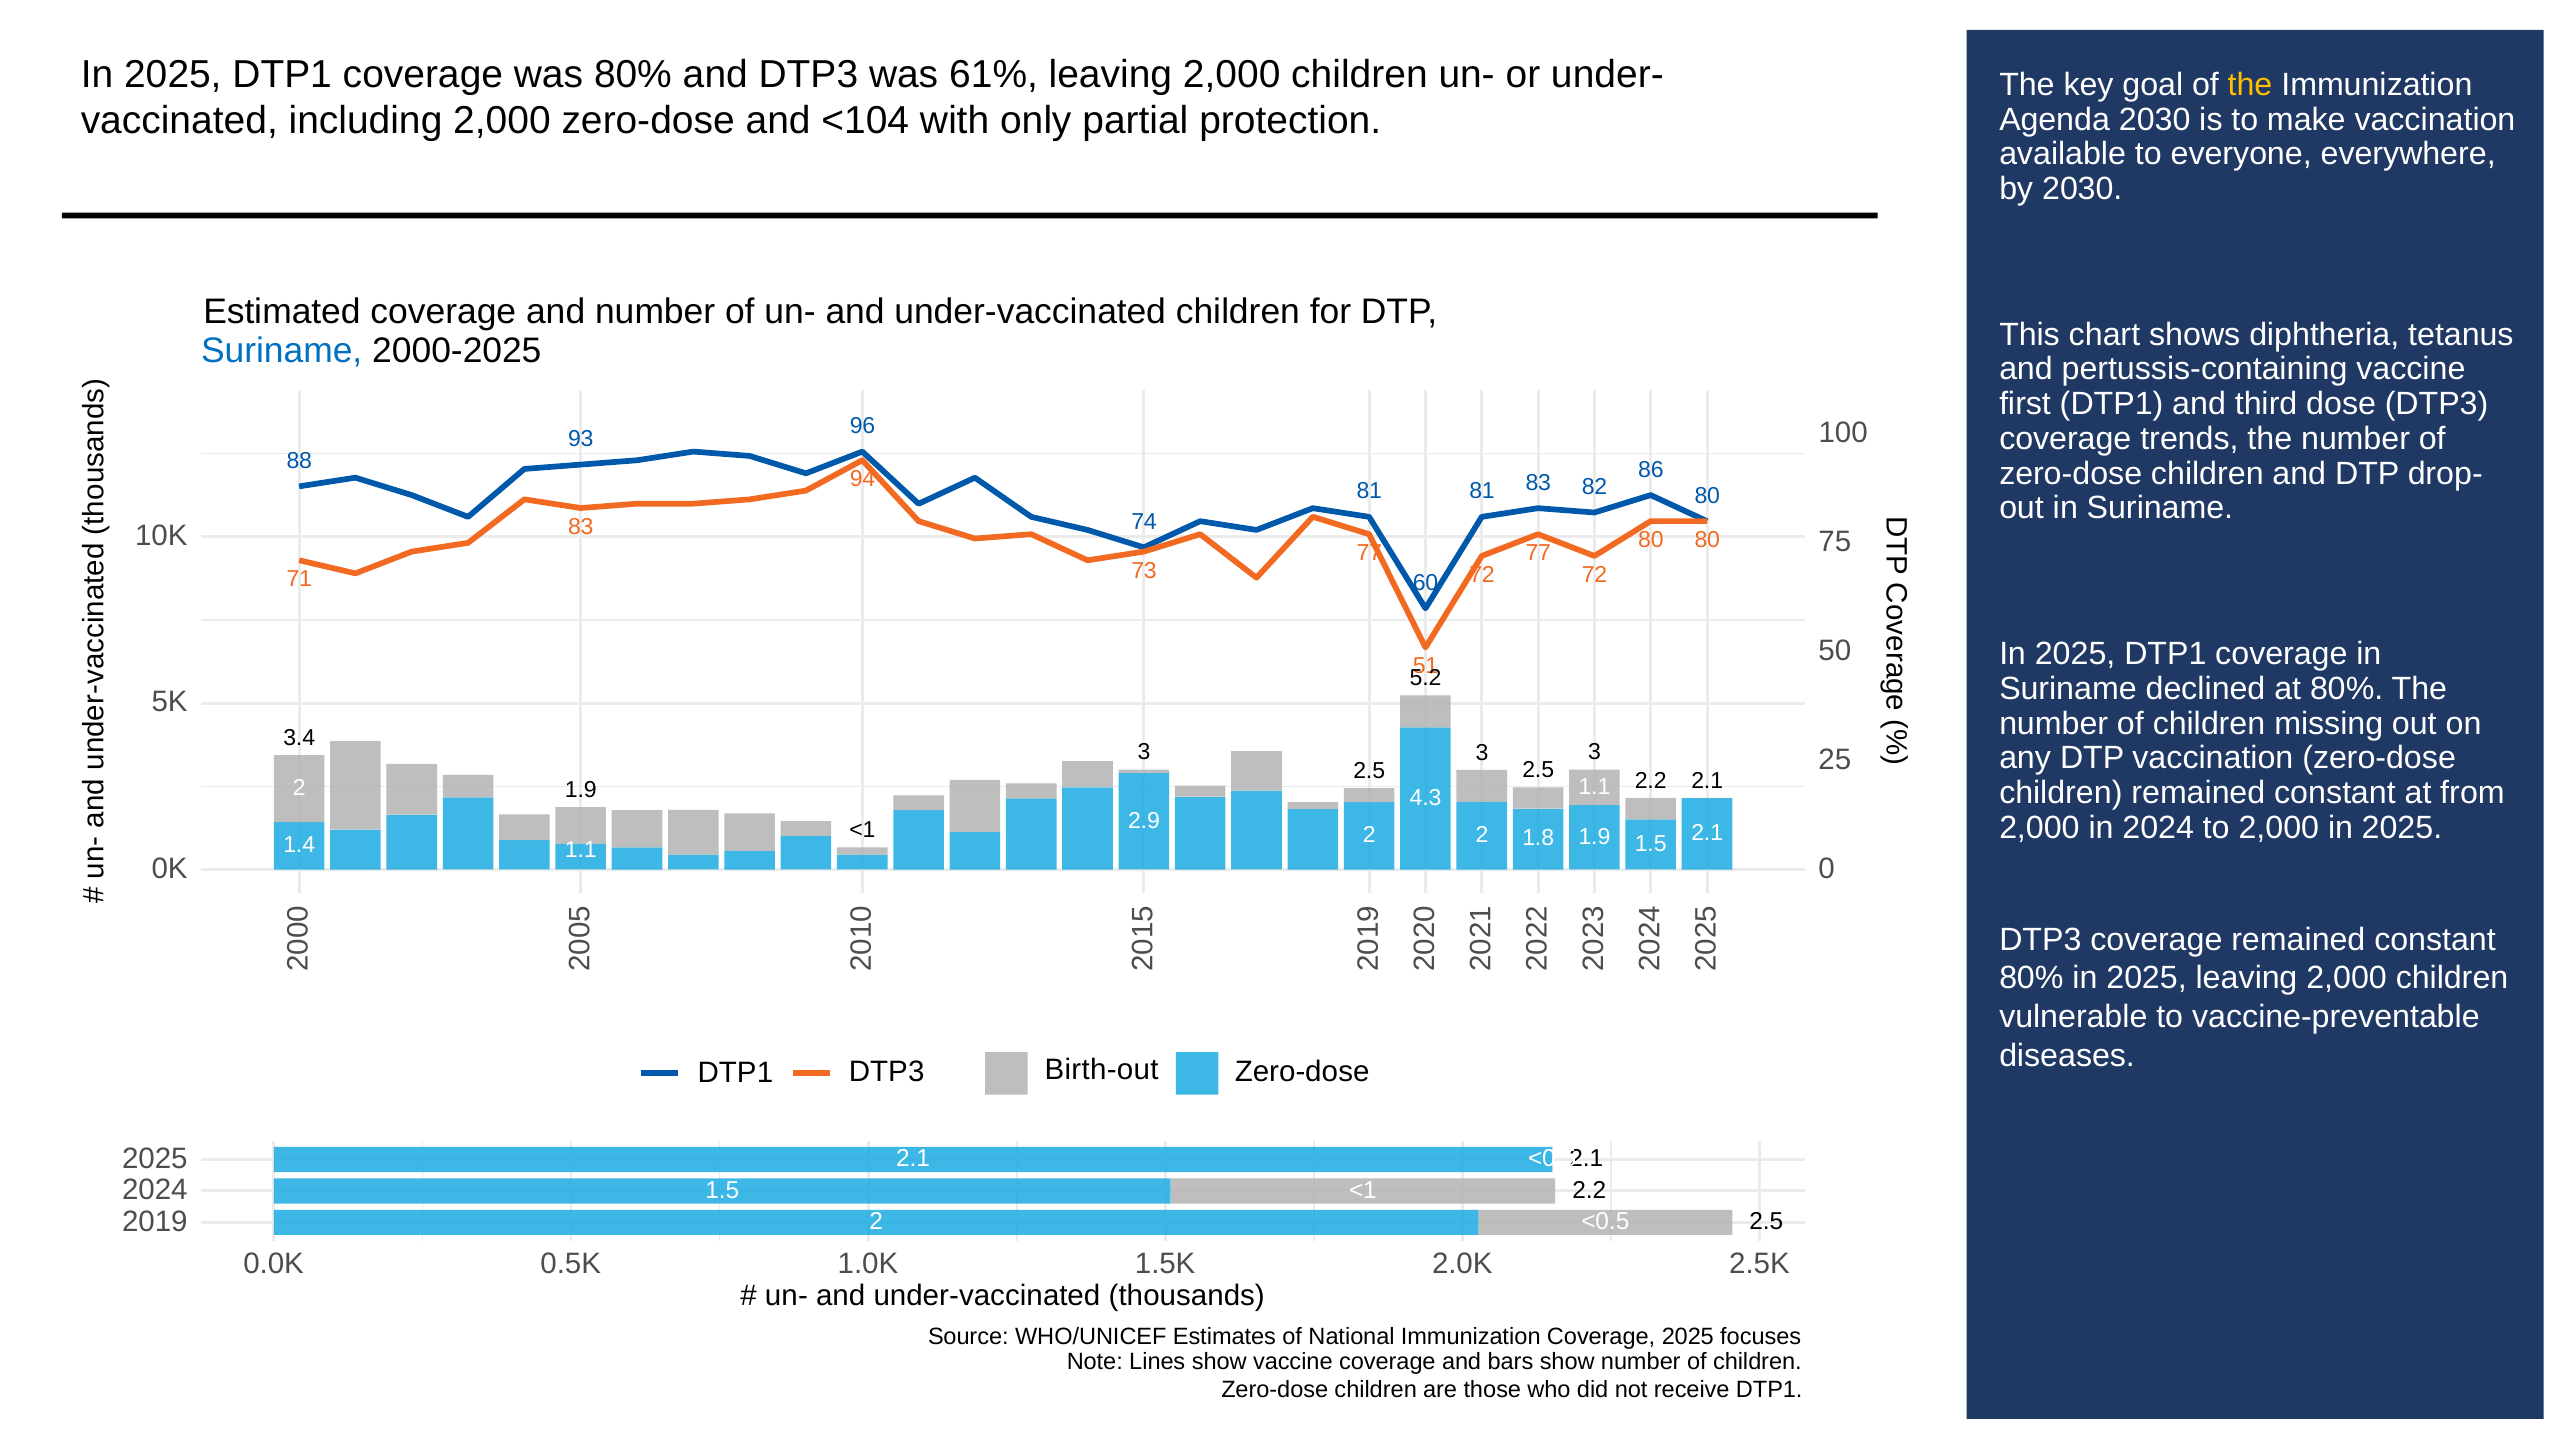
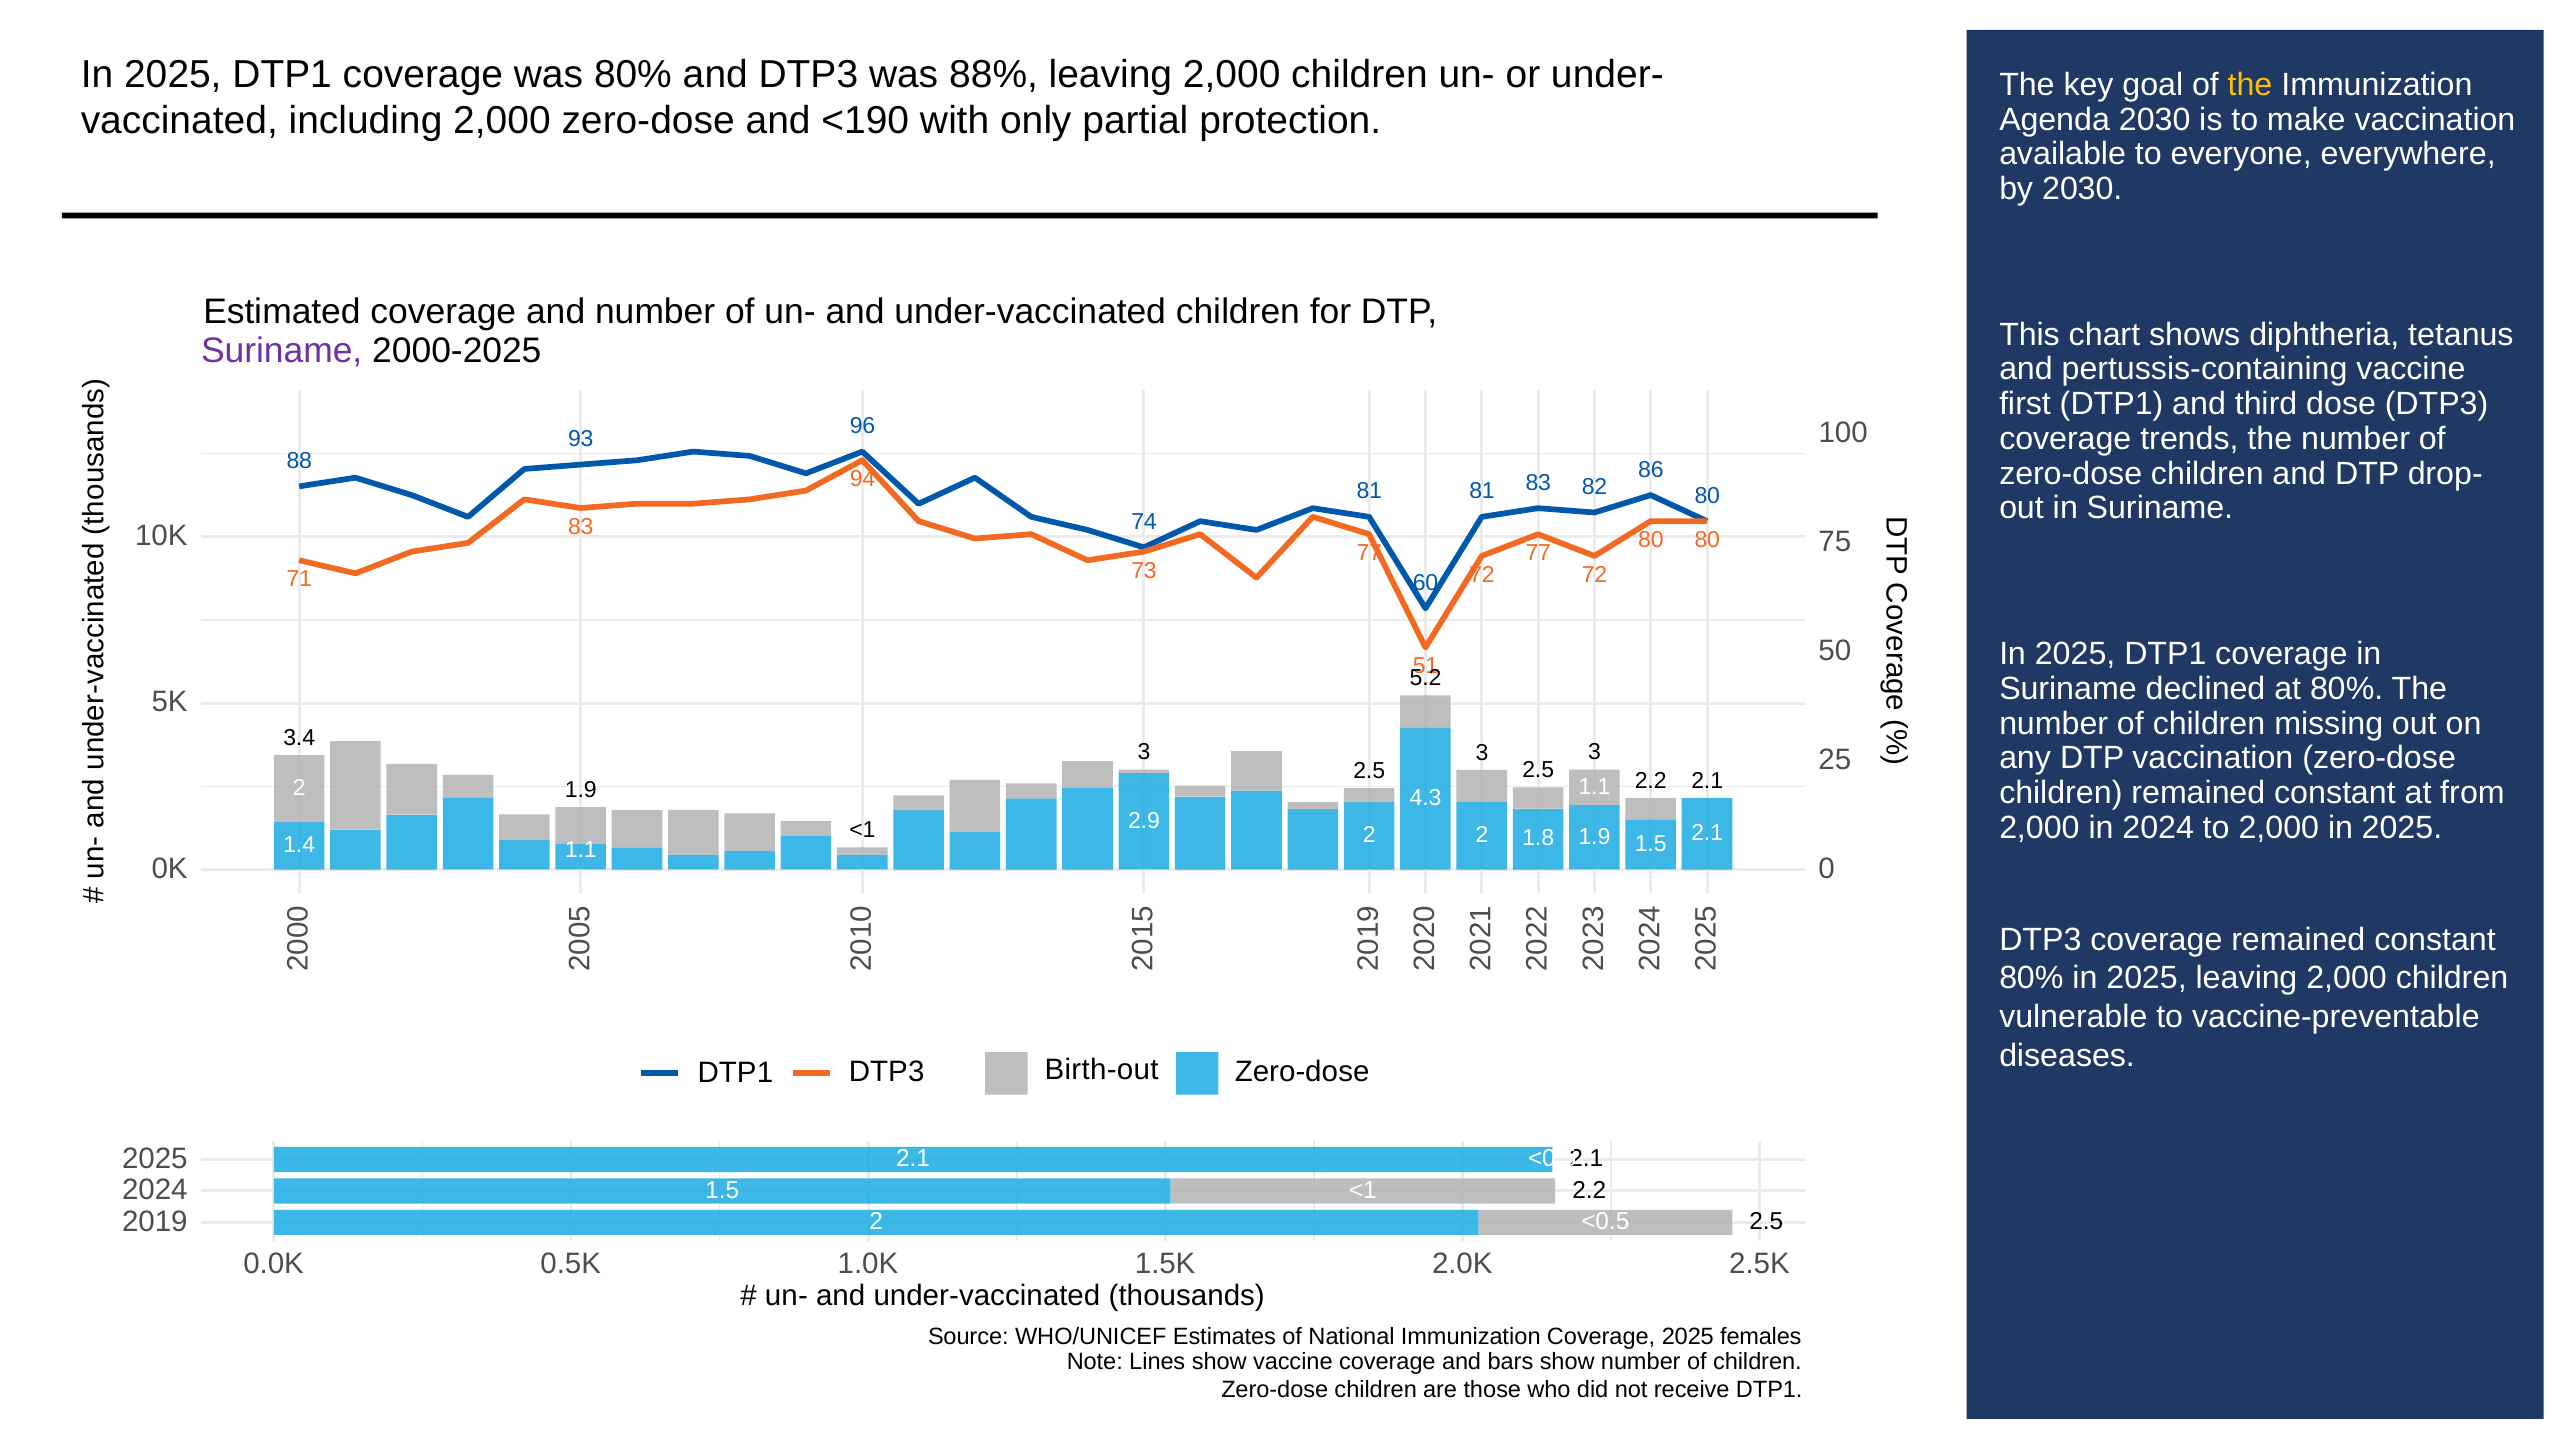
61%: 61% -> 88%
<104: <104 -> <190
Suriname at (282, 351) colour: blue -> purple
focuses: focuses -> females
